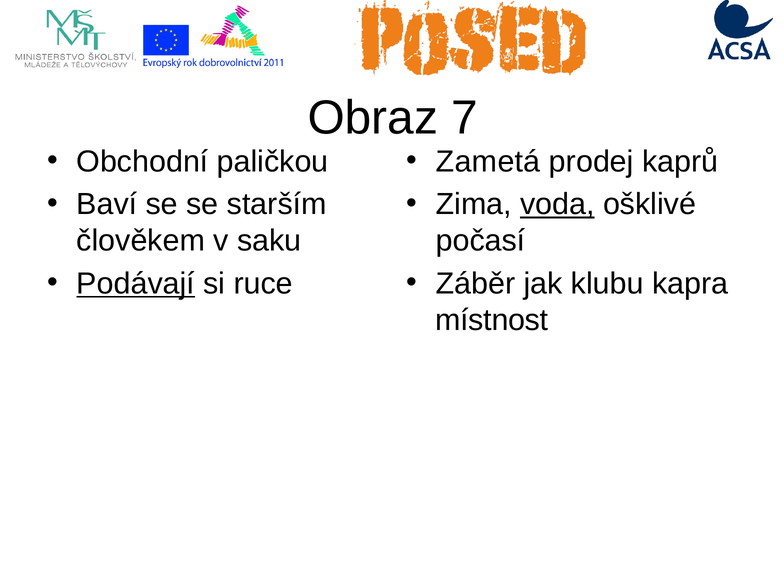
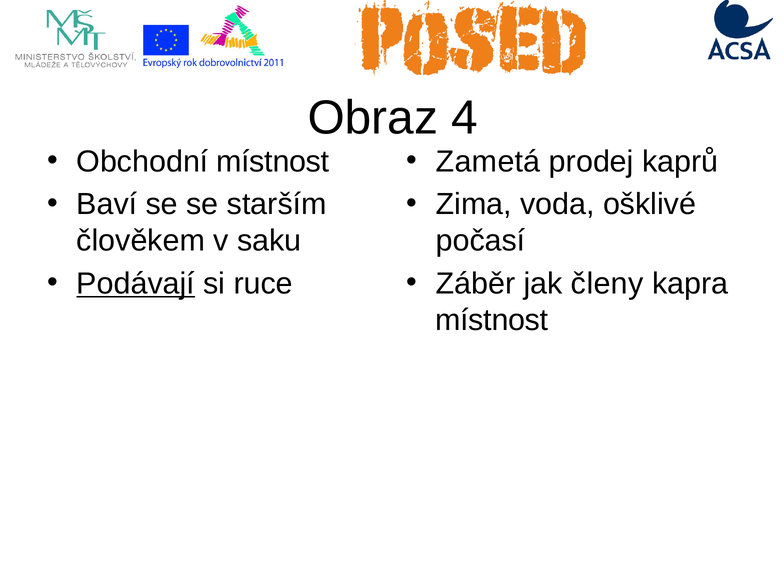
7: 7 -> 4
Obchodní paličkou: paličkou -> místnost
voda underline: present -> none
klubu: klubu -> členy
